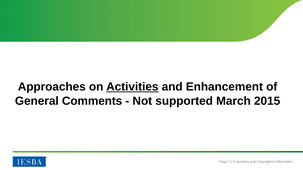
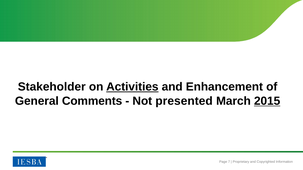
Approaches: Approaches -> Stakeholder
supported: supported -> presented
2015 underline: none -> present
